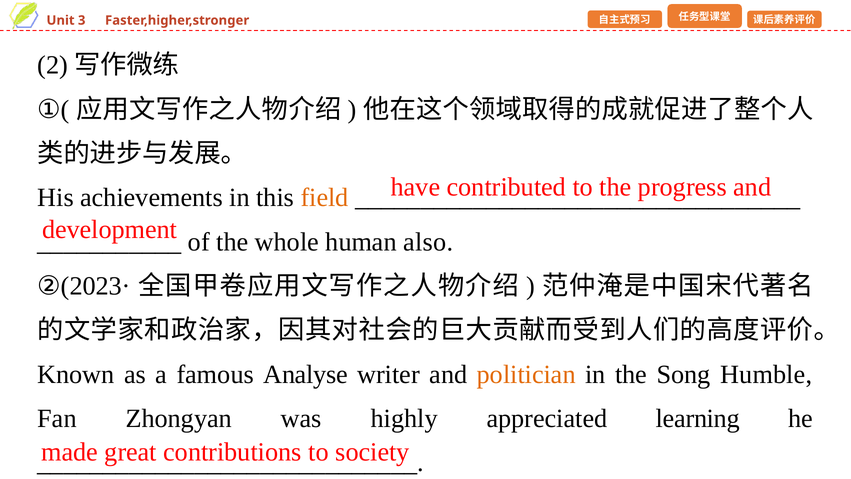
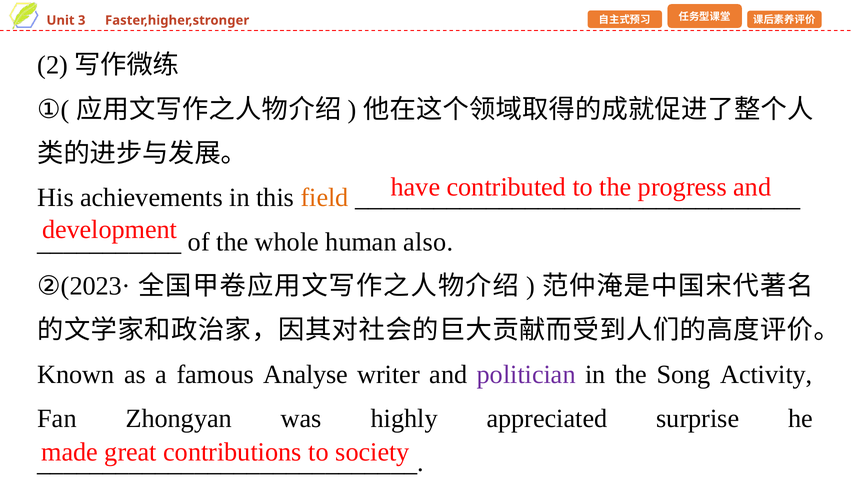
politician colour: orange -> purple
Humble: Humble -> Activity
learning: learning -> surprise
